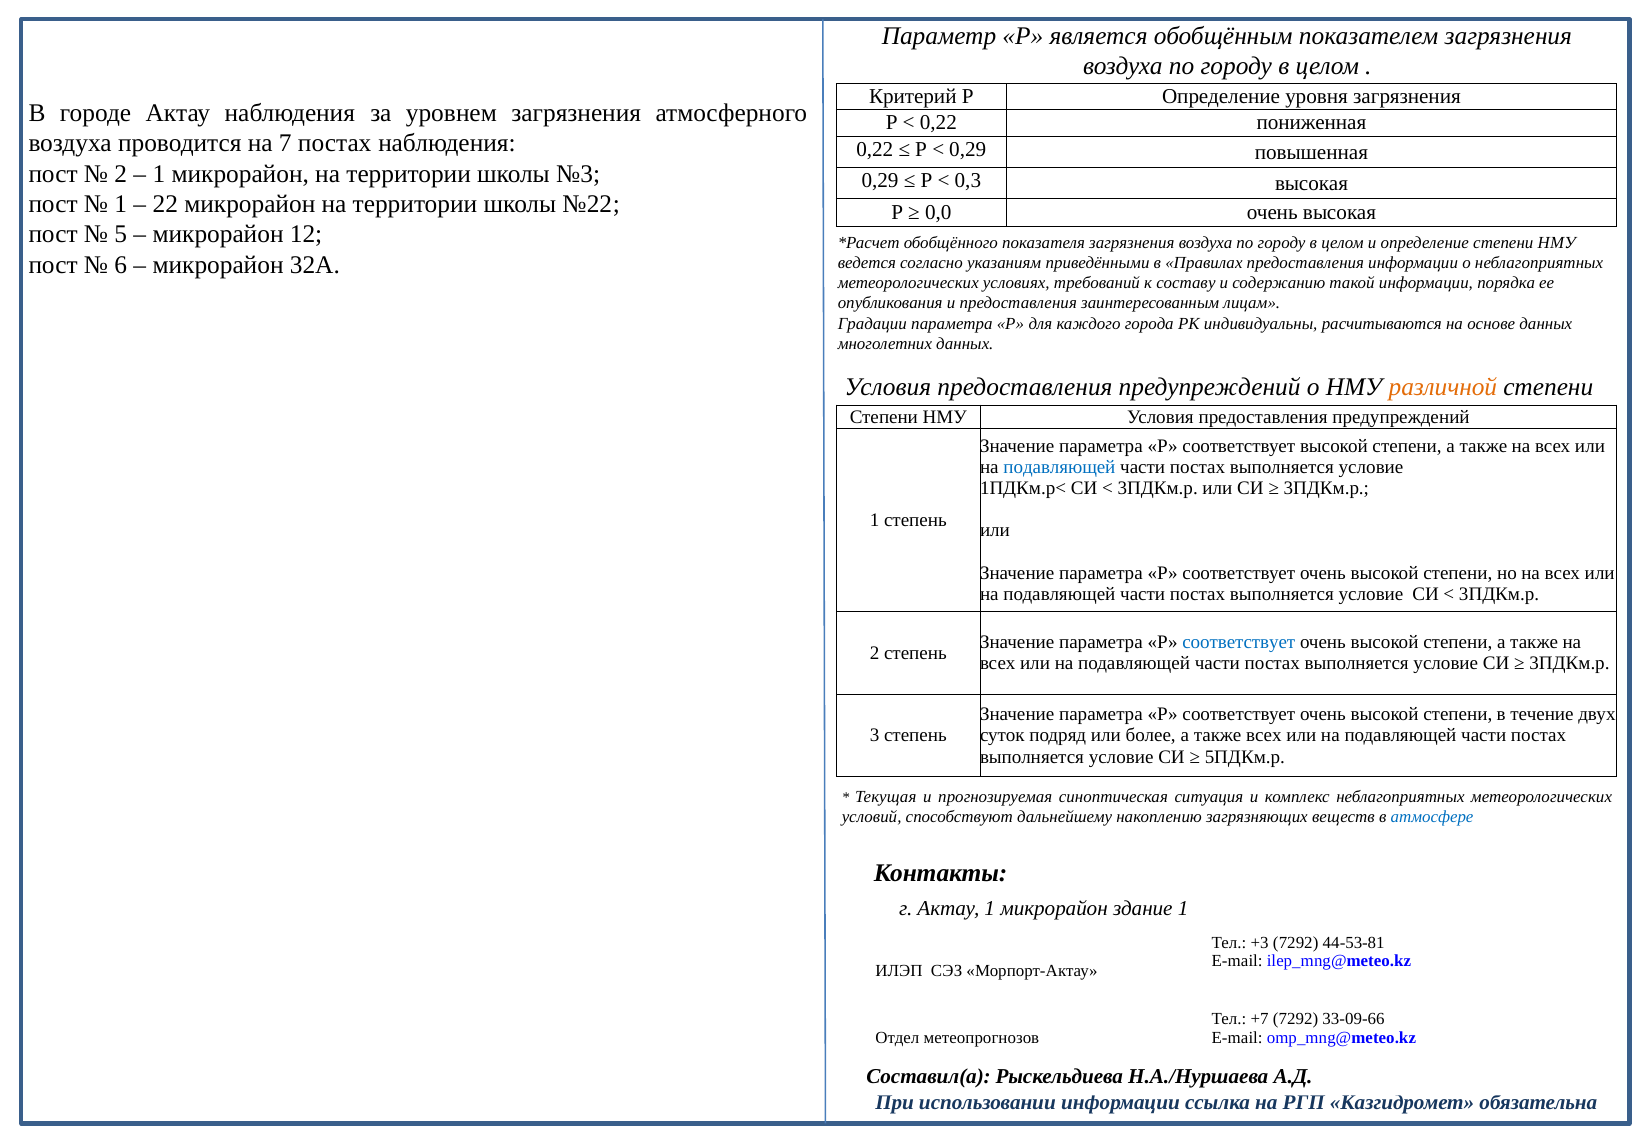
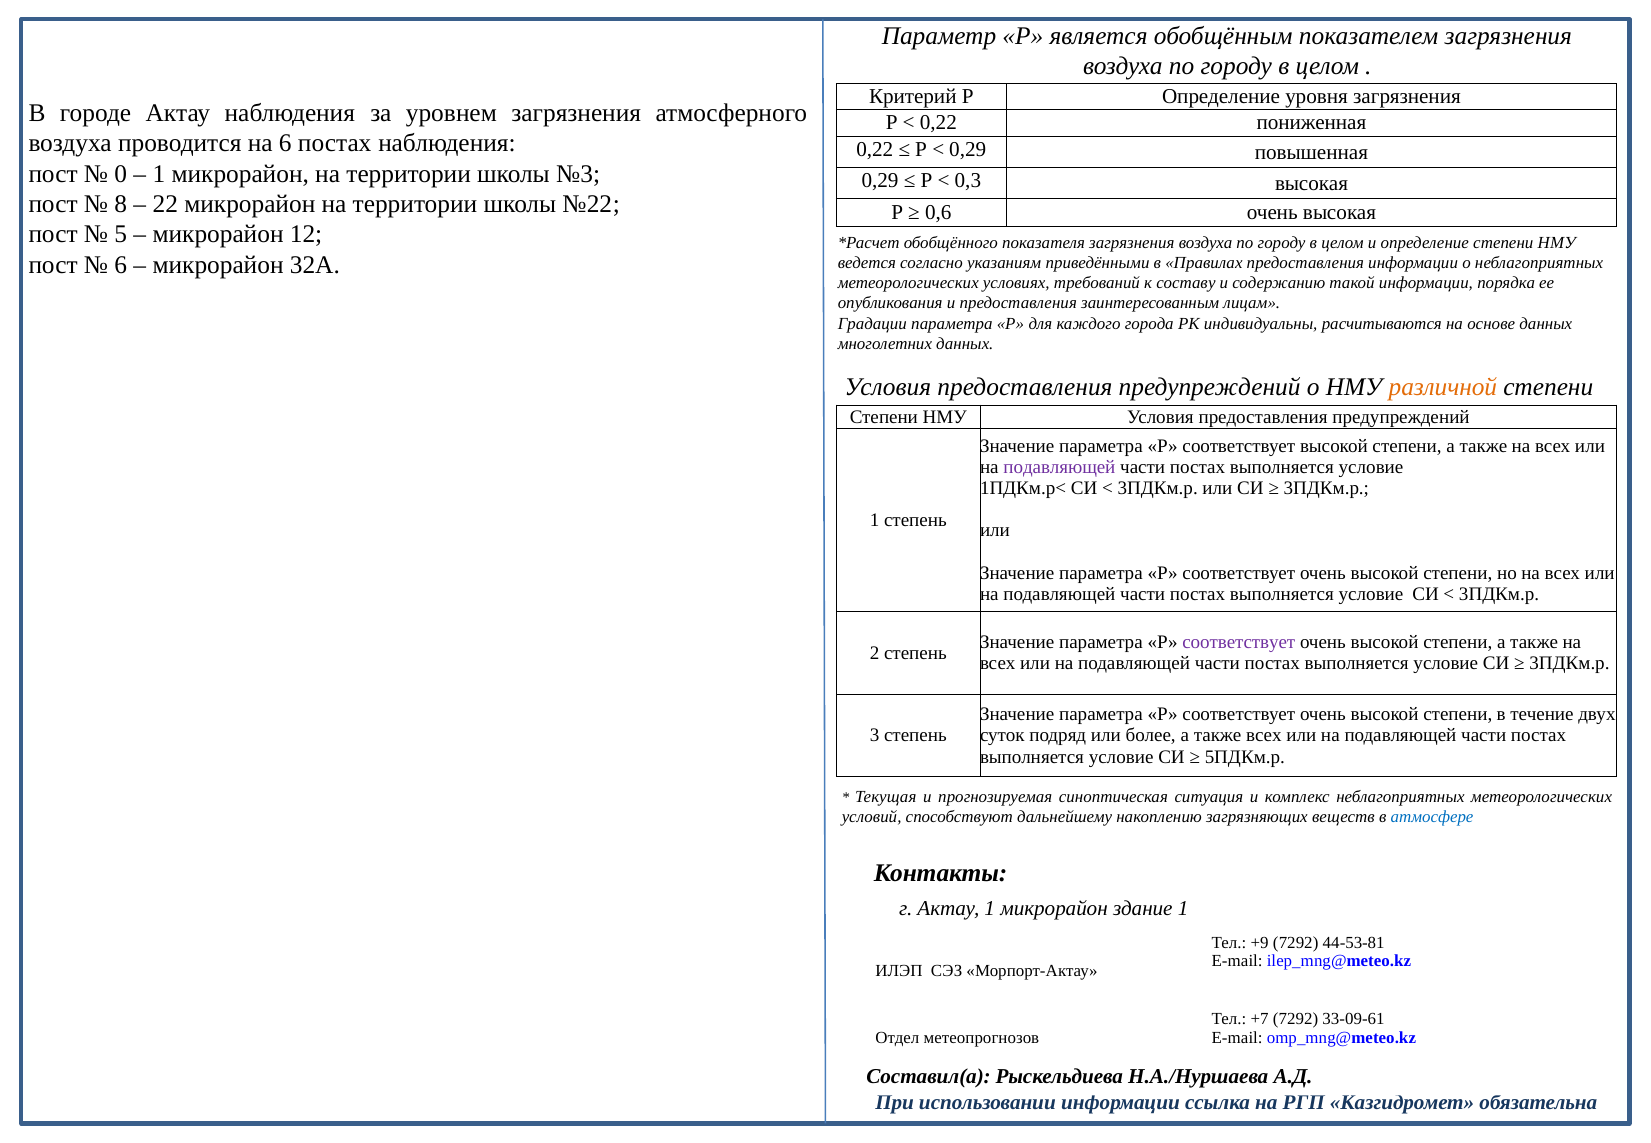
на 7: 7 -> 6
2 at (121, 174): 2 -> 0
1 at (121, 204): 1 -> 8
0,0: 0,0 -> 0,6
подавляющей at (1059, 467) colour: blue -> purple
соответствует at (1239, 642) colour: blue -> purple
+3: +3 -> +9
33-09-66: 33-09-66 -> 33-09-61
